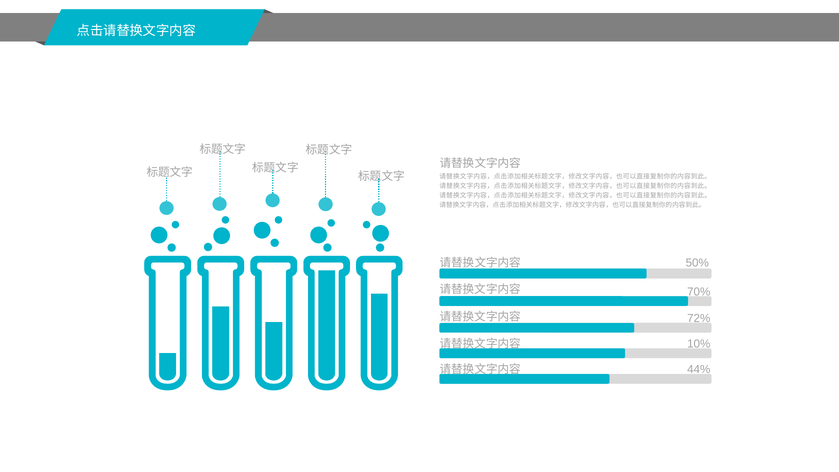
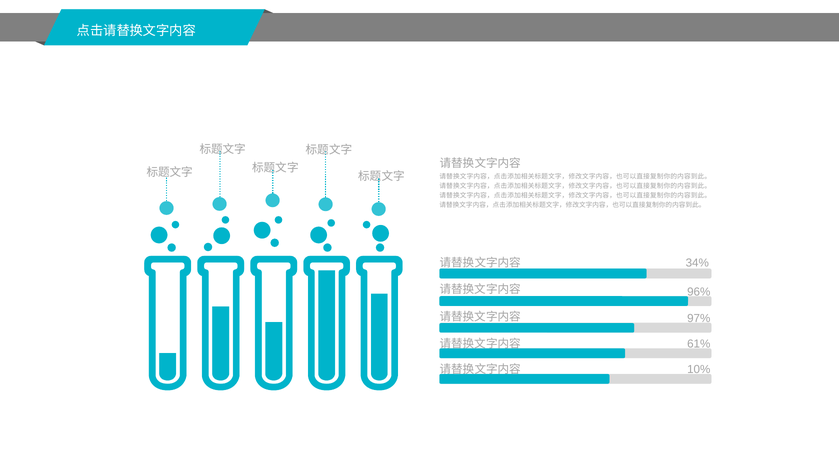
50%: 50% -> 34%
70%: 70% -> 96%
72%: 72% -> 97%
10%: 10% -> 61%
44%: 44% -> 10%
